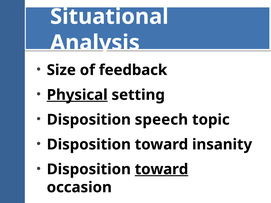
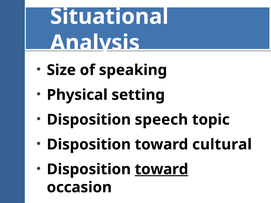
feedback: feedback -> speaking
Physical underline: present -> none
insanity: insanity -> cultural
